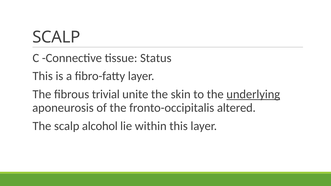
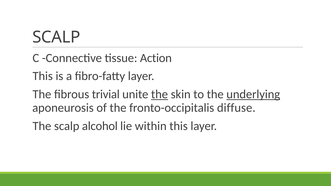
Status: Status -> Action
the at (160, 94) underline: none -> present
altered: altered -> diffuse
